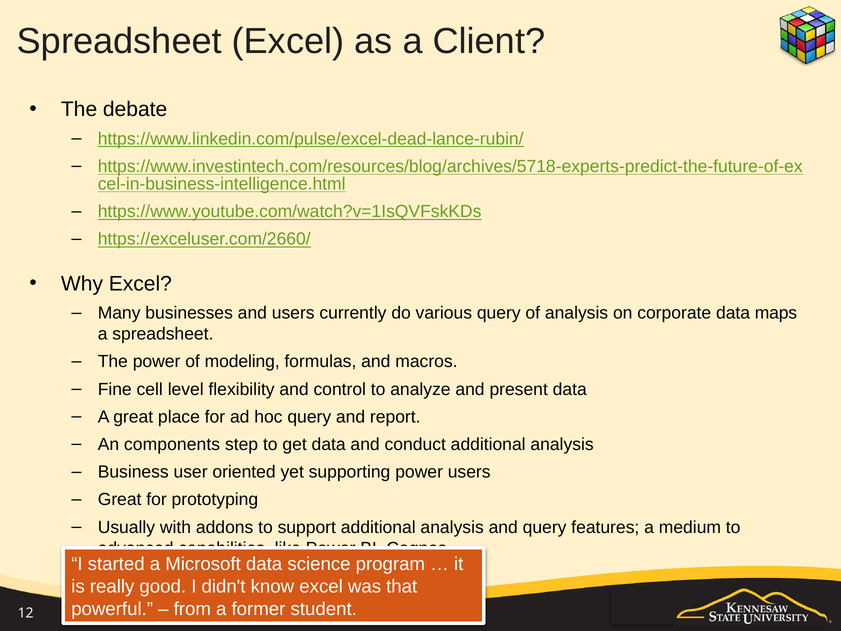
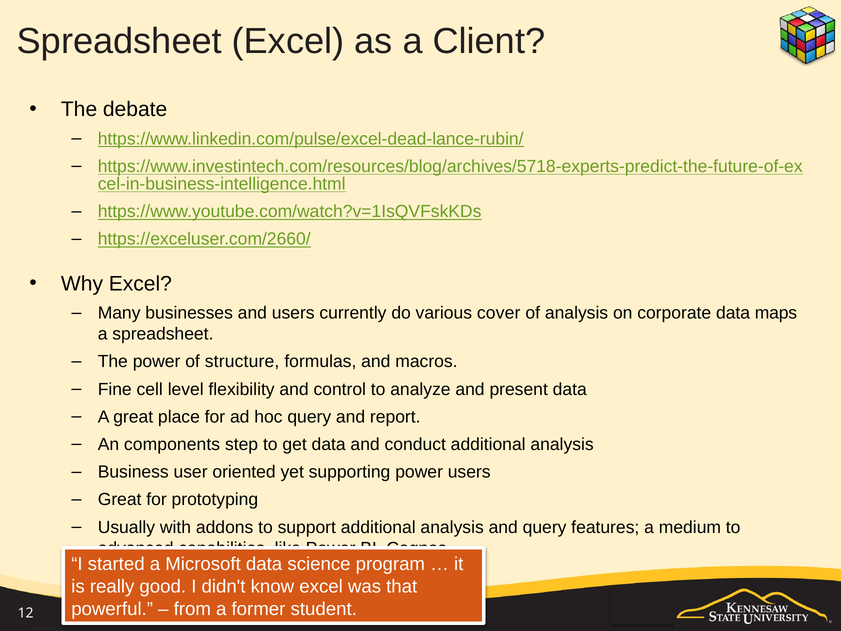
various query: query -> cover
modeling: modeling -> structure
